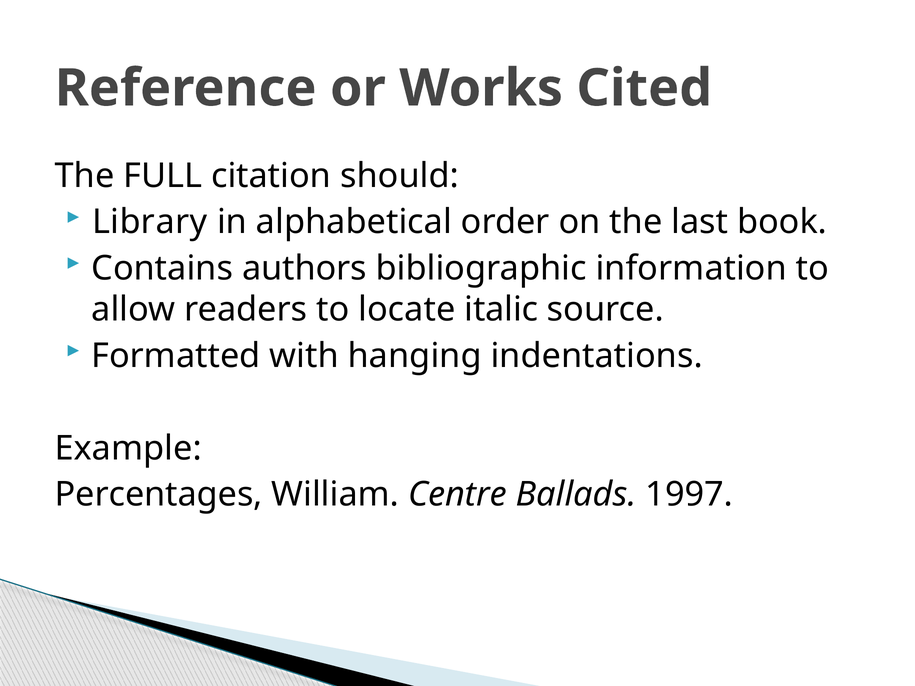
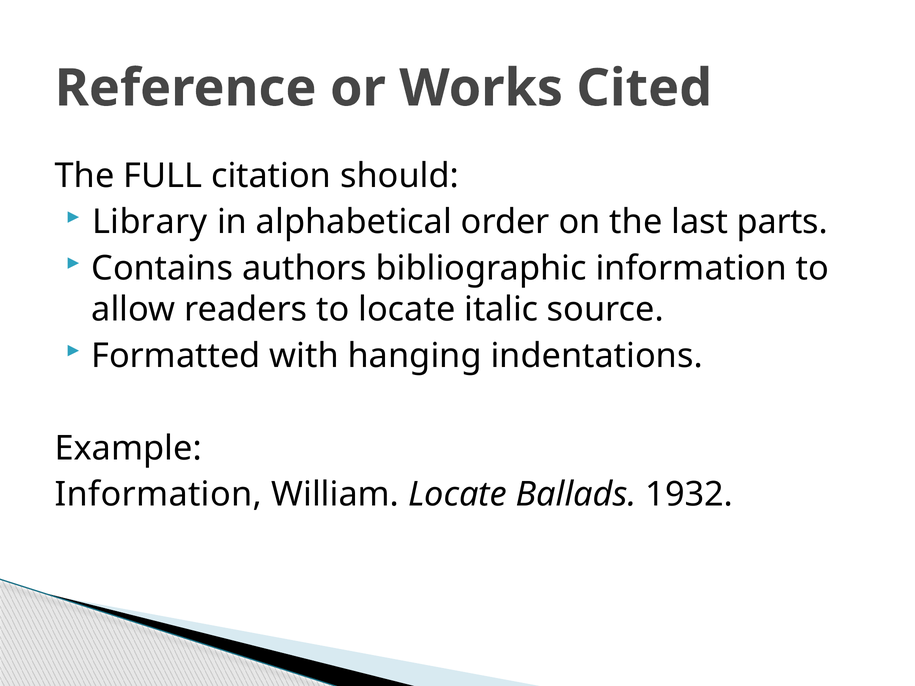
book: book -> parts
Percentages at (159, 495): Percentages -> Information
William Centre: Centre -> Locate
1997: 1997 -> 1932
